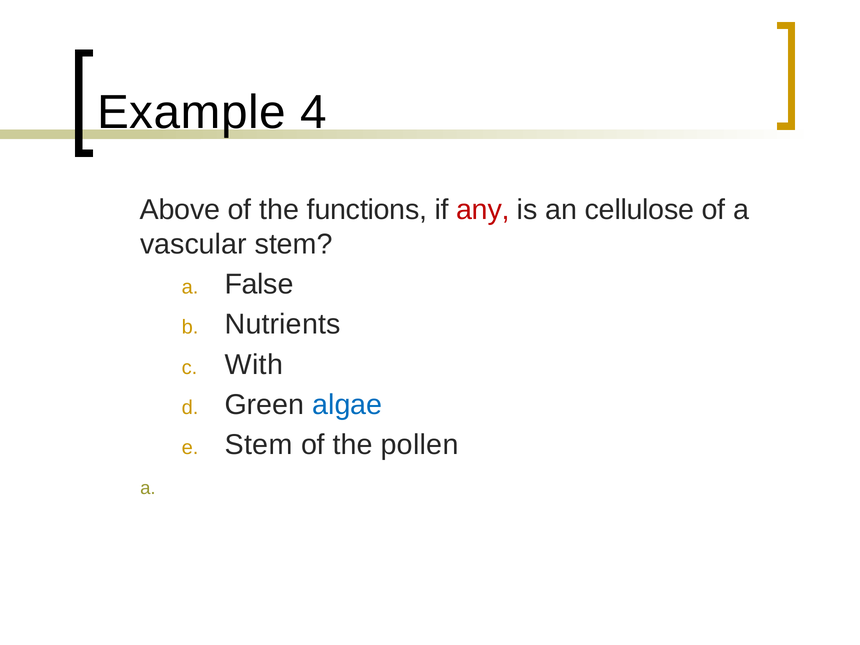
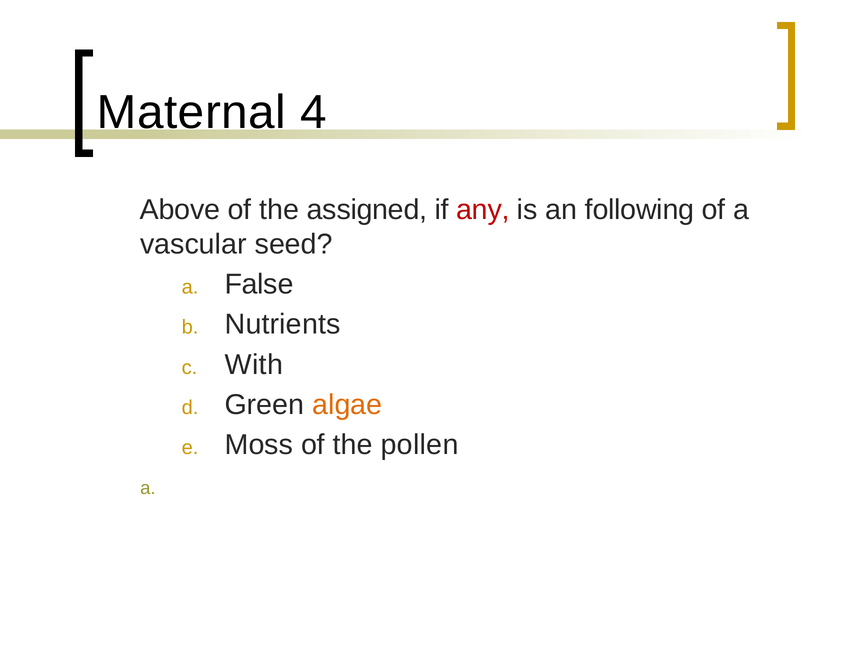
Example: Example -> Maternal
functions: functions -> assigned
cellulose: cellulose -> following
vascular stem: stem -> seed
algae colour: blue -> orange
Stem at (259, 445): Stem -> Moss
